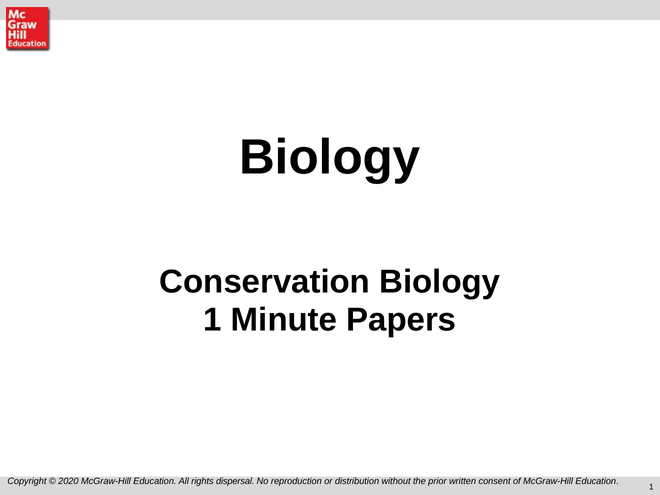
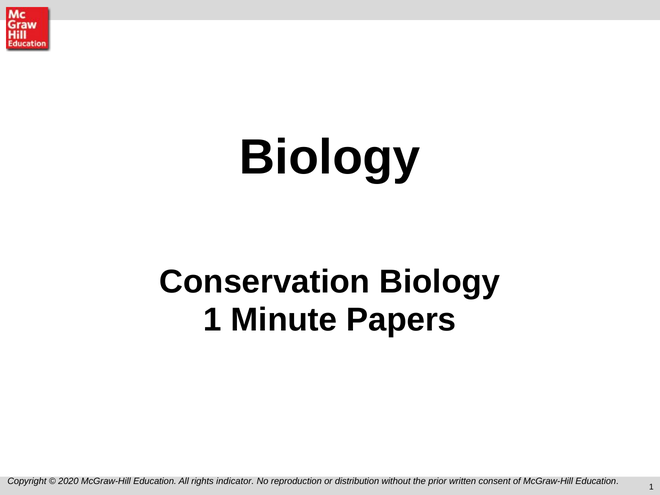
dispersal: dispersal -> indicator
